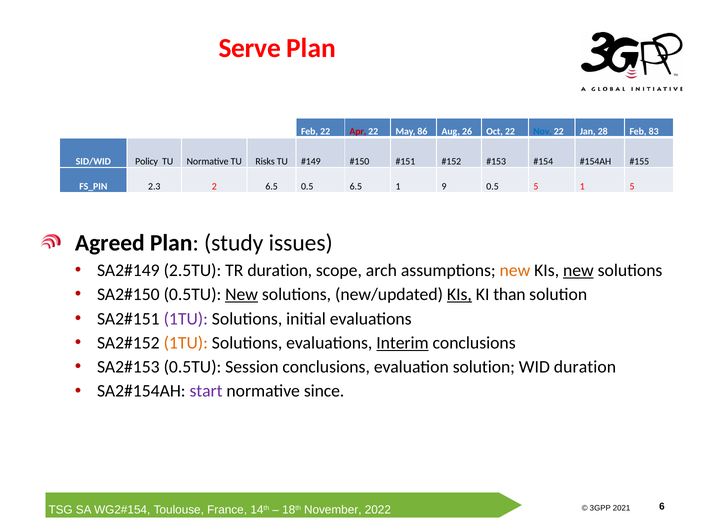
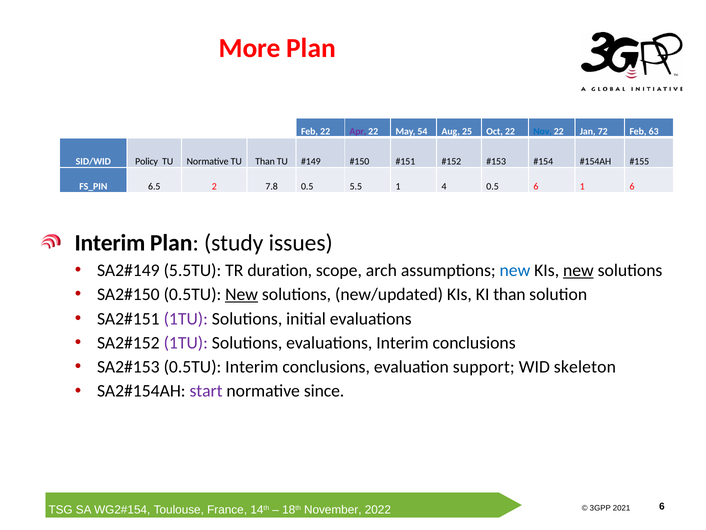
Serve: Serve -> More
Apr colour: red -> purple
86: 86 -> 54
26: 26 -> 25
28: 28 -> 72
83: 83 -> 63
TU Risks: Risks -> Than
2.3: 2.3 -> 6.5
2 6.5: 6.5 -> 7.8
0.5 6.5: 6.5 -> 5.5
9: 9 -> 4
0.5 5: 5 -> 6
1 5: 5 -> 6
Agreed at (110, 243): Agreed -> Interim
2.5TU: 2.5TU -> 5.5TU
new at (515, 270) colour: orange -> blue
KIs at (459, 294) underline: present -> none
1TU at (186, 343) colour: orange -> purple
Interim at (402, 343) underline: present -> none
0.5TU Session: Session -> Interim
evaluation solution: solution -> support
WID duration: duration -> skeleton
